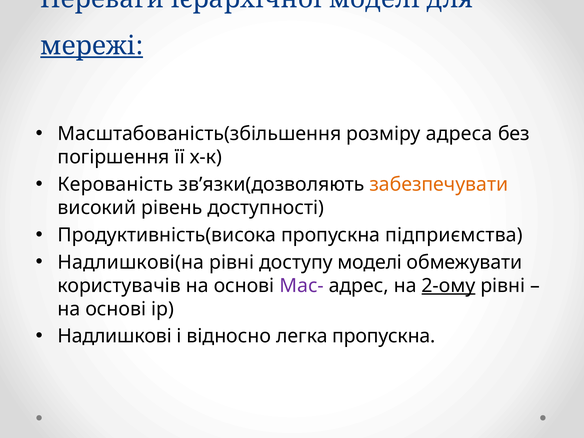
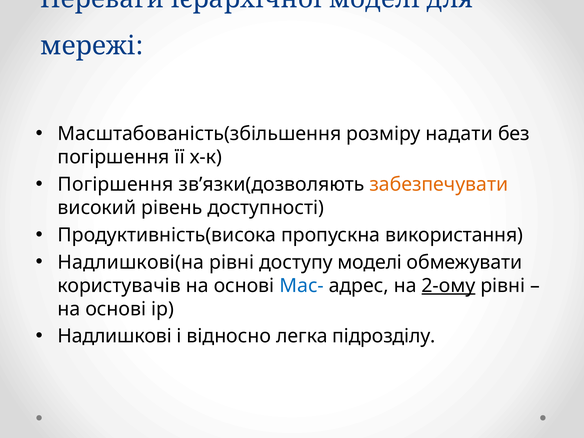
мережі underline: present -> none
адреса: адреса -> надати
Керованість at (116, 184): Керованість -> Погіршення
підприємства: підприємства -> використання
Mac- colour: purple -> blue
легка пропускна: пропускна -> підрозділу
